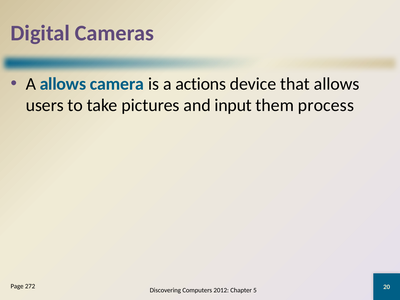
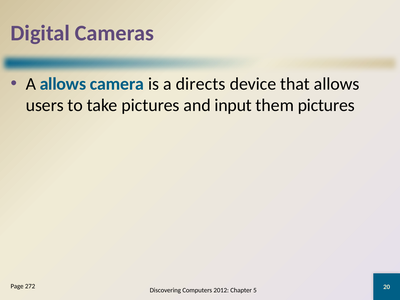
actions: actions -> directs
them process: process -> pictures
